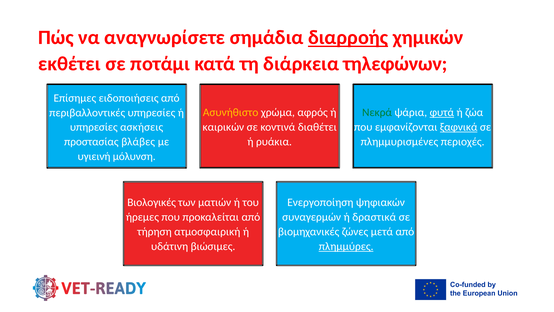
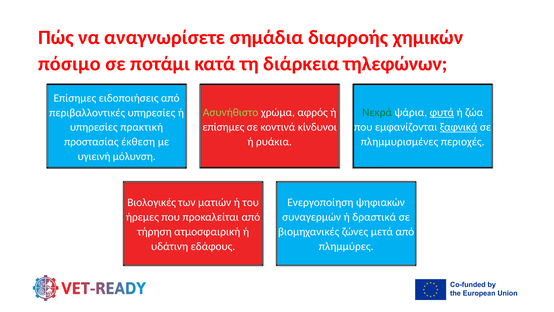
διαρροής underline: present -> none
εκθέτει: εκθέτει -> πόσιμο
Ασυνήθιστο colour: yellow -> light green
καιρικών at (223, 127): καιρικών -> επίσημες
διαθέτει: διαθέτει -> κίνδυνοι
ασκήσεις: ασκήσεις -> πρακτική
βλάβες: βλάβες -> έκθεση
βιώσιμες: βιώσιμες -> εδάφους
πλημμύρες underline: present -> none
